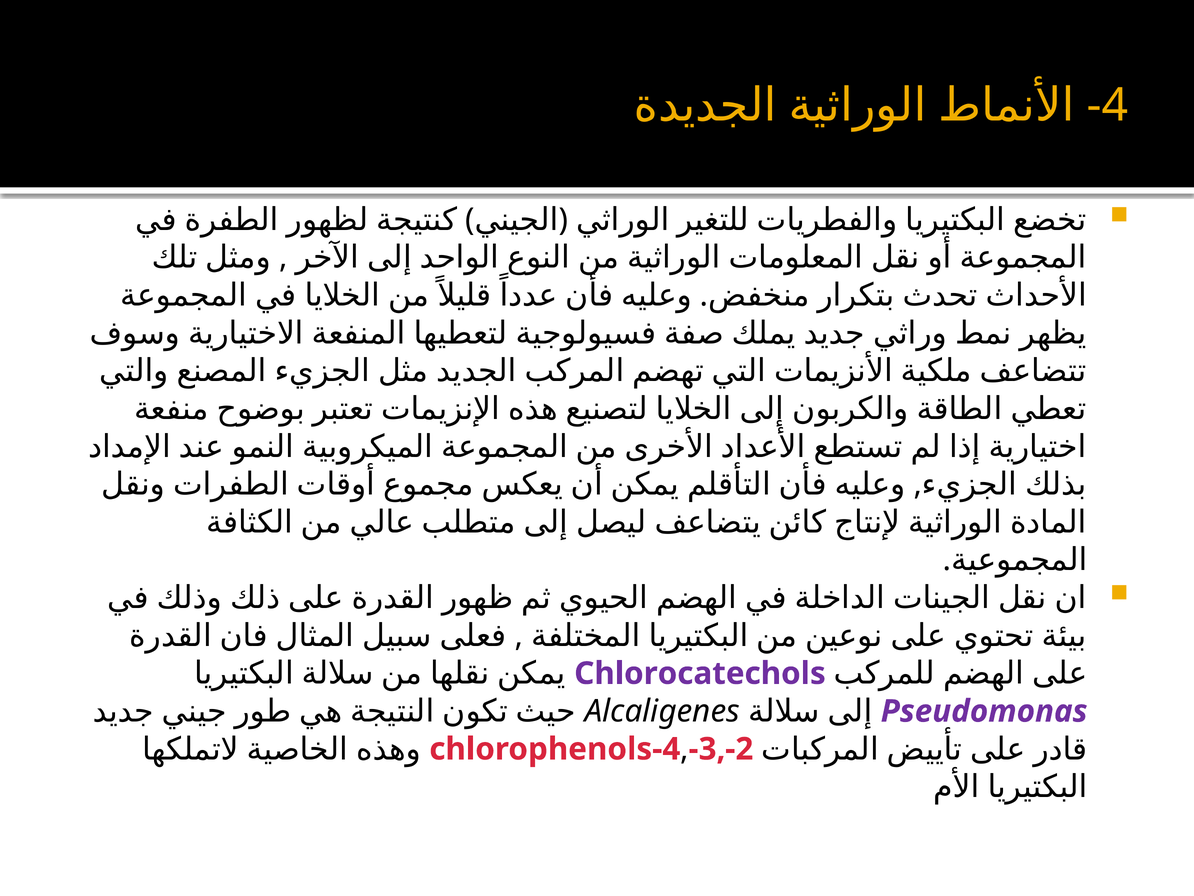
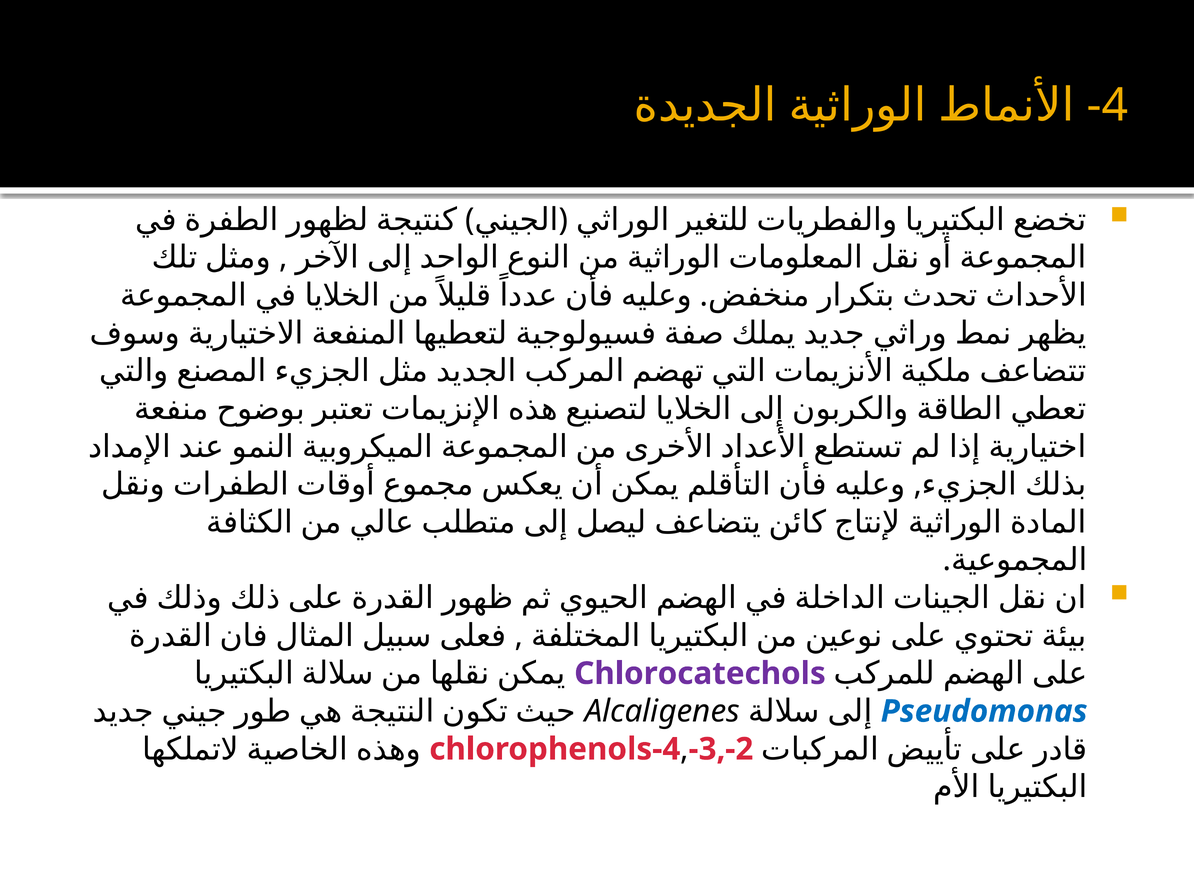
Pseudomonas colour: purple -> blue
